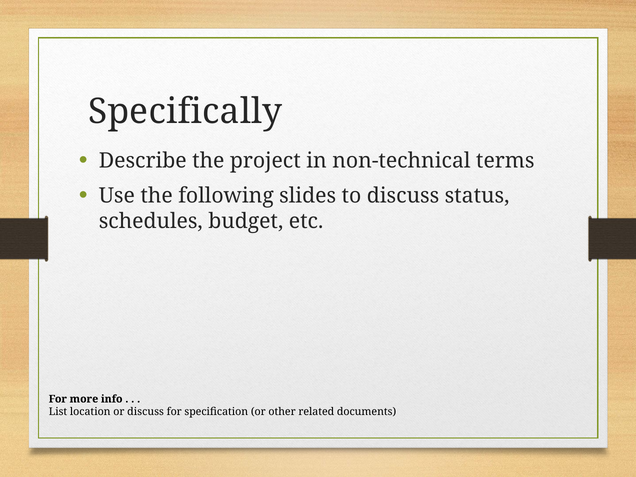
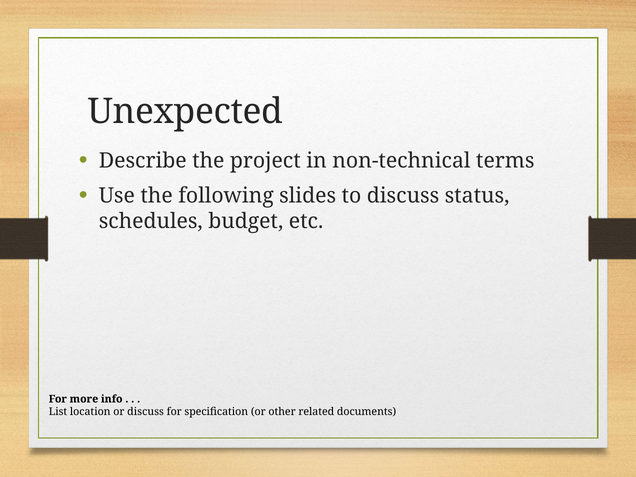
Specifically: Specifically -> Unexpected
